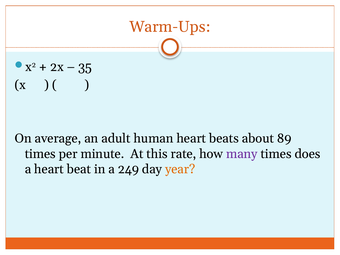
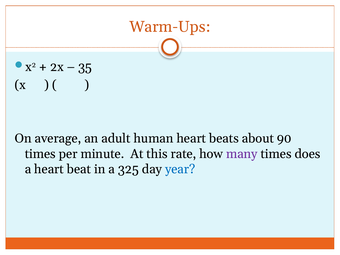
89: 89 -> 90
249: 249 -> 325
year colour: orange -> blue
